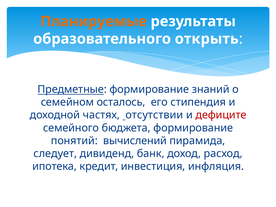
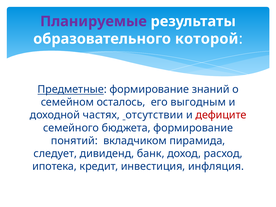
Планируемые colour: orange -> purple
открыть: открыть -> которой
стипендия: стипендия -> выгодным
вычислений: вычислений -> вкладчиком
